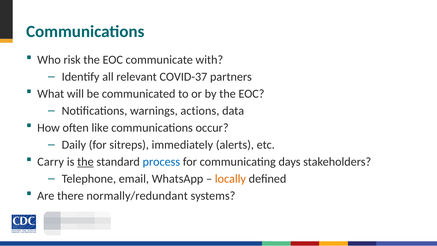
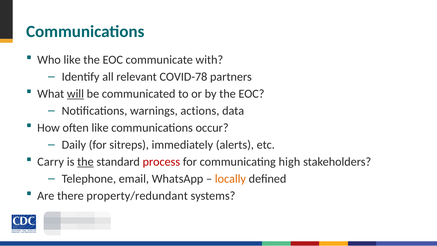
Who risk: risk -> like
COVID-37: COVID-37 -> COVID-78
will underline: none -> present
process colour: blue -> red
days: days -> high
normally/redundant: normally/redundant -> property/redundant
